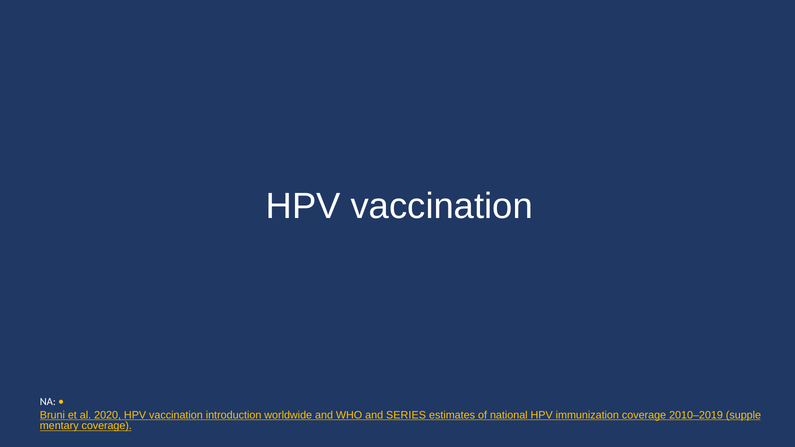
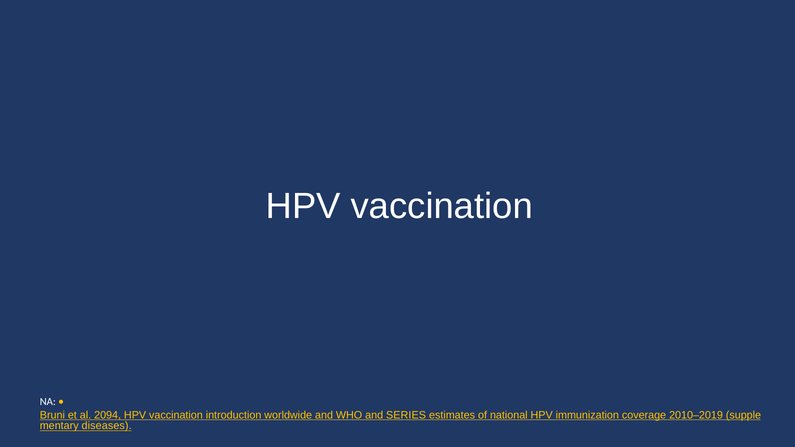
2020: 2020 -> 2094
coverage at (107, 426): coverage -> diseases
